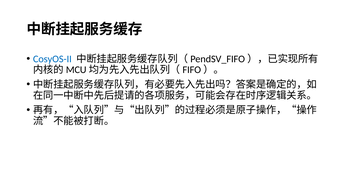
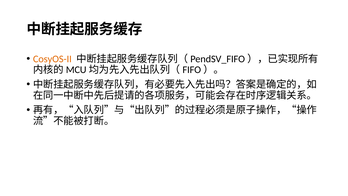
CosyOS-II colour: blue -> orange
